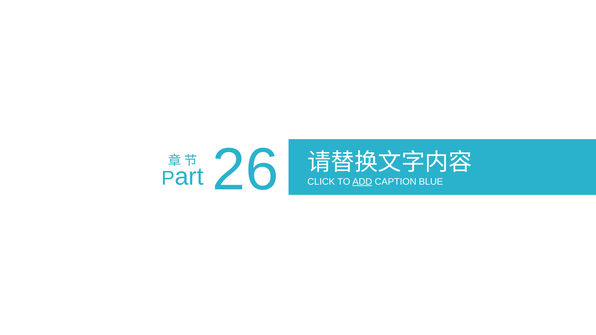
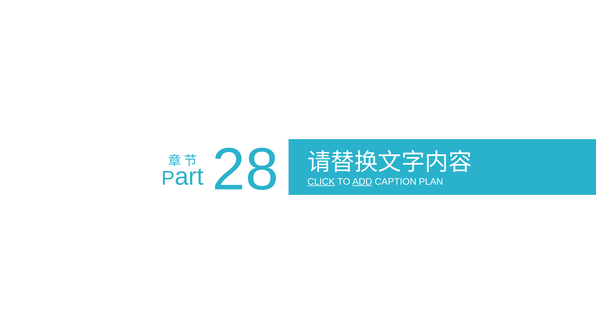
26: 26 -> 28
CLICK underline: none -> present
BLUE: BLUE -> PLAN
